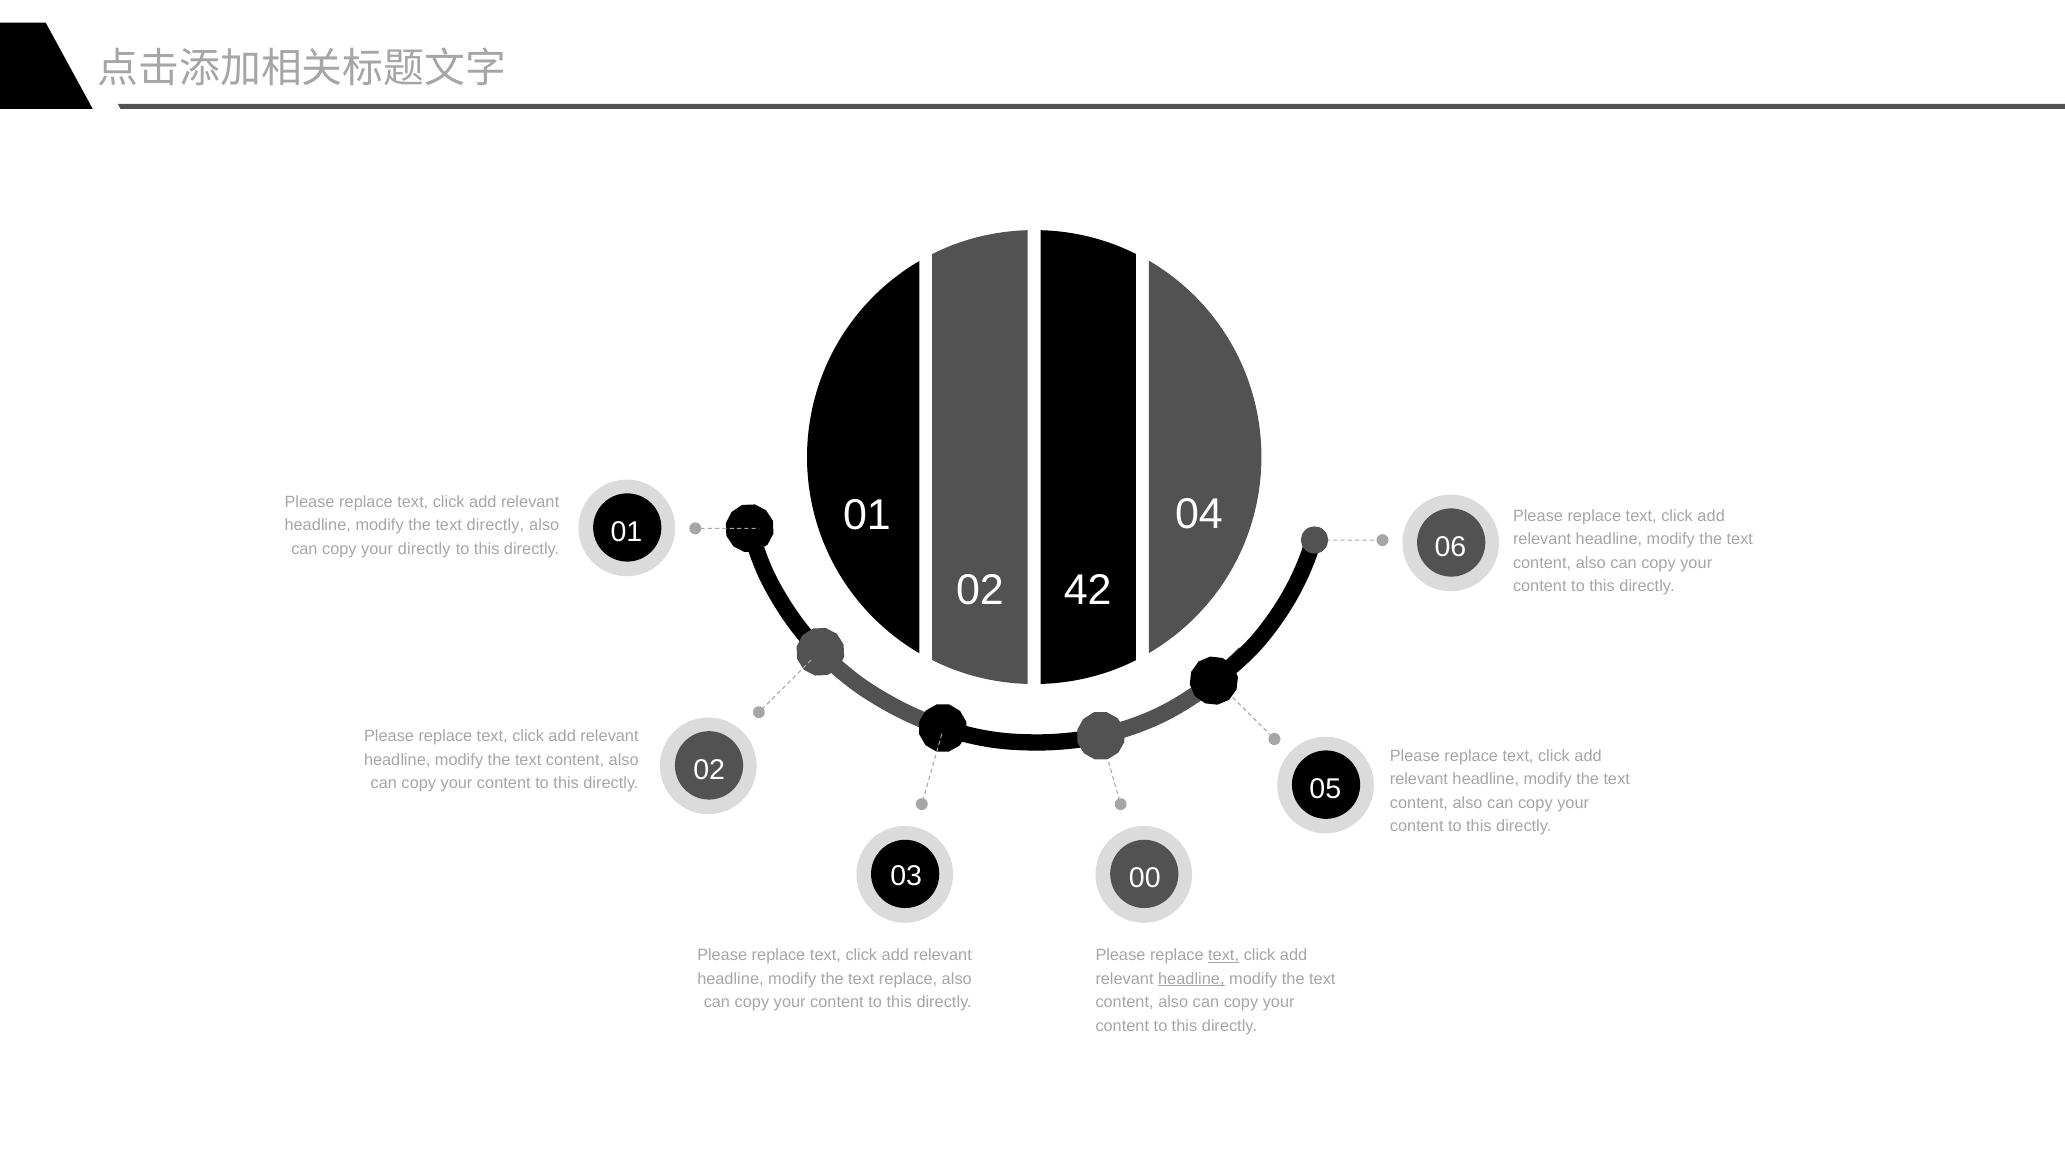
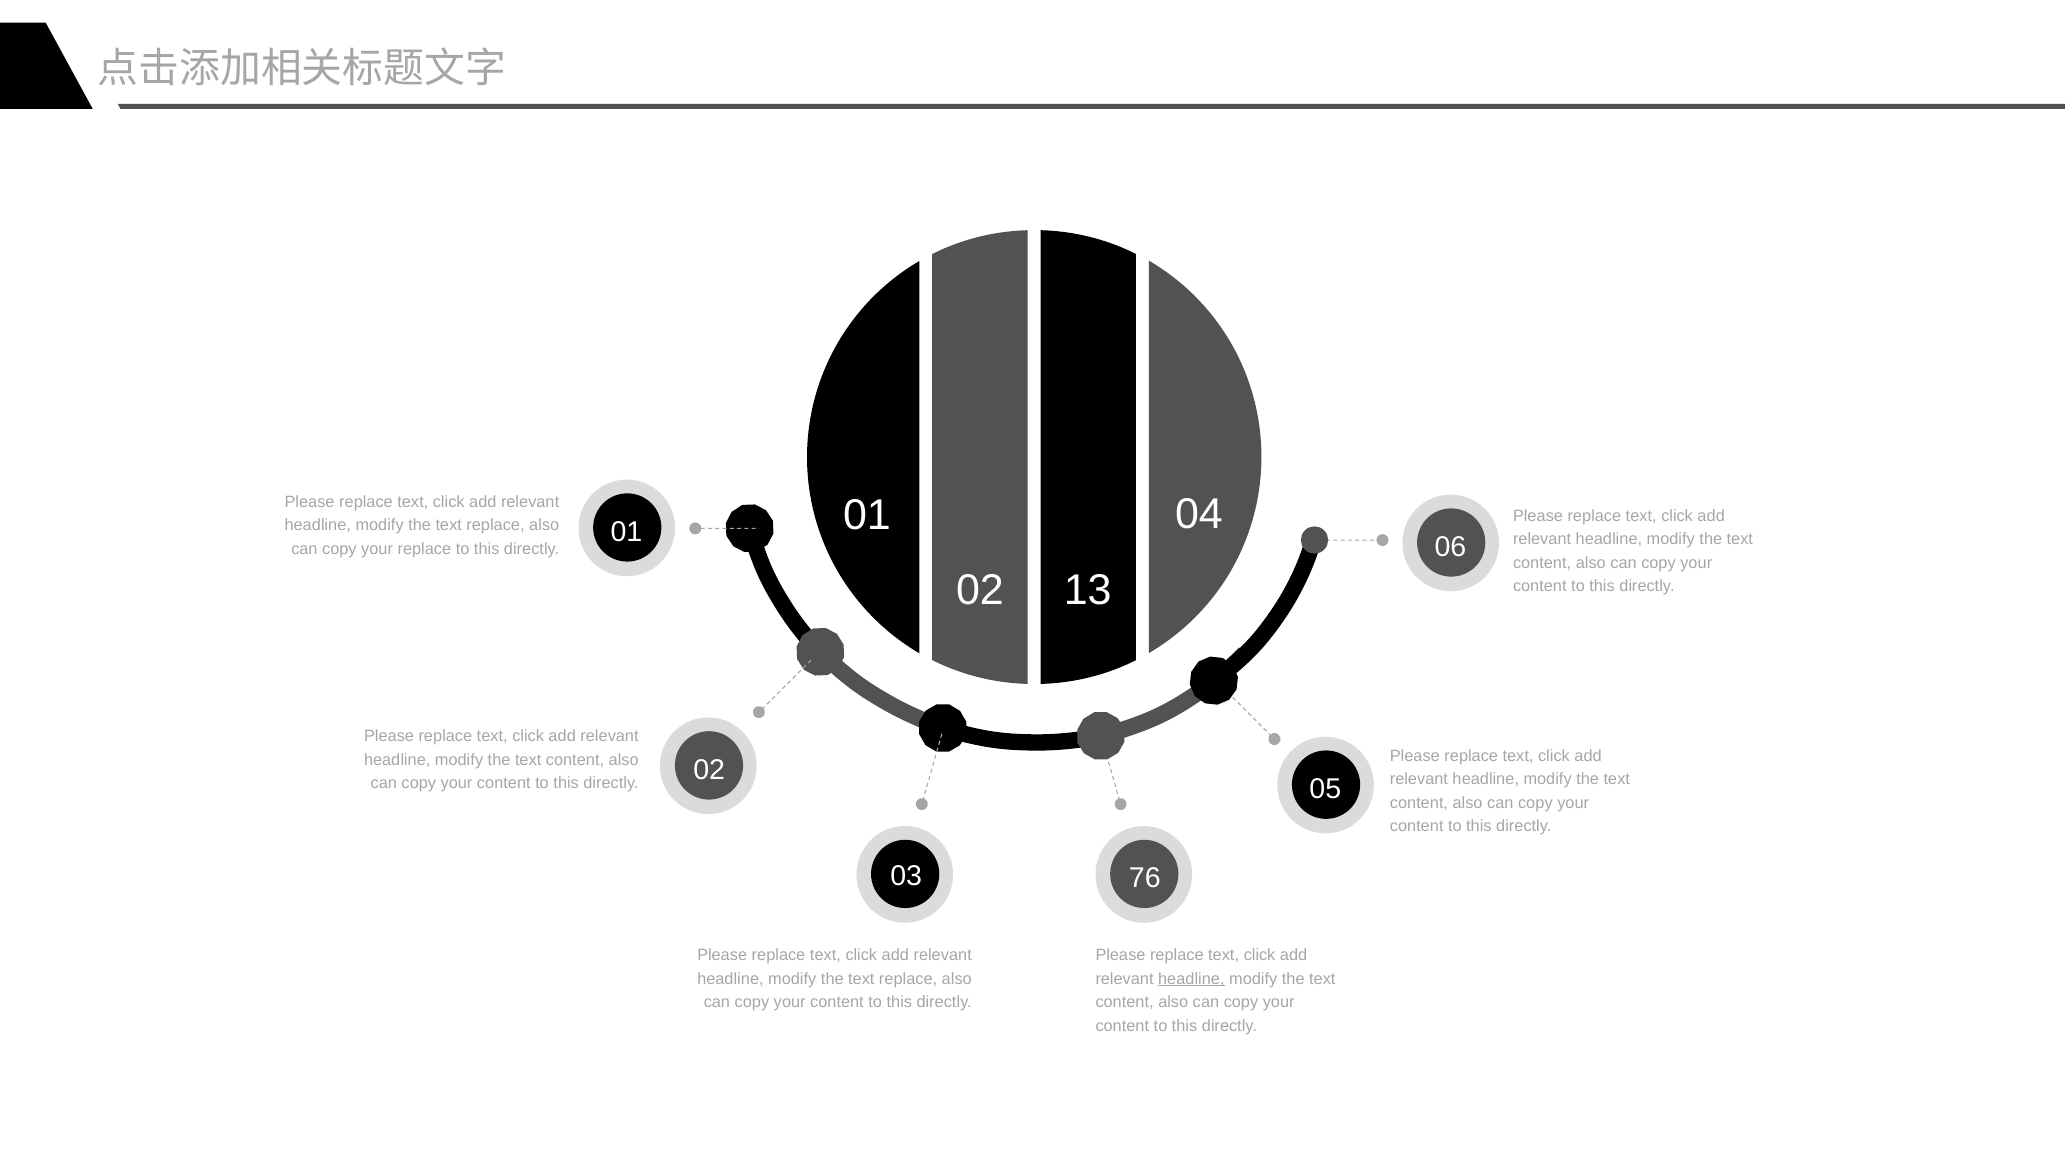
directly at (495, 525): directly -> replace
your directly: directly -> replace
42: 42 -> 13
00: 00 -> 76
text at (1224, 955) underline: present -> none
